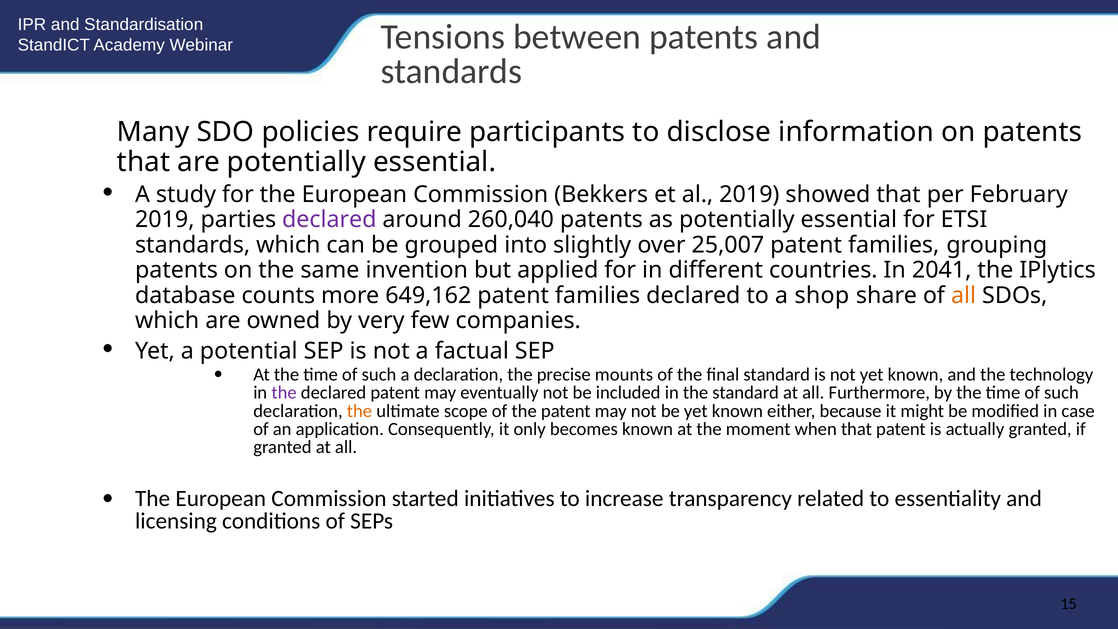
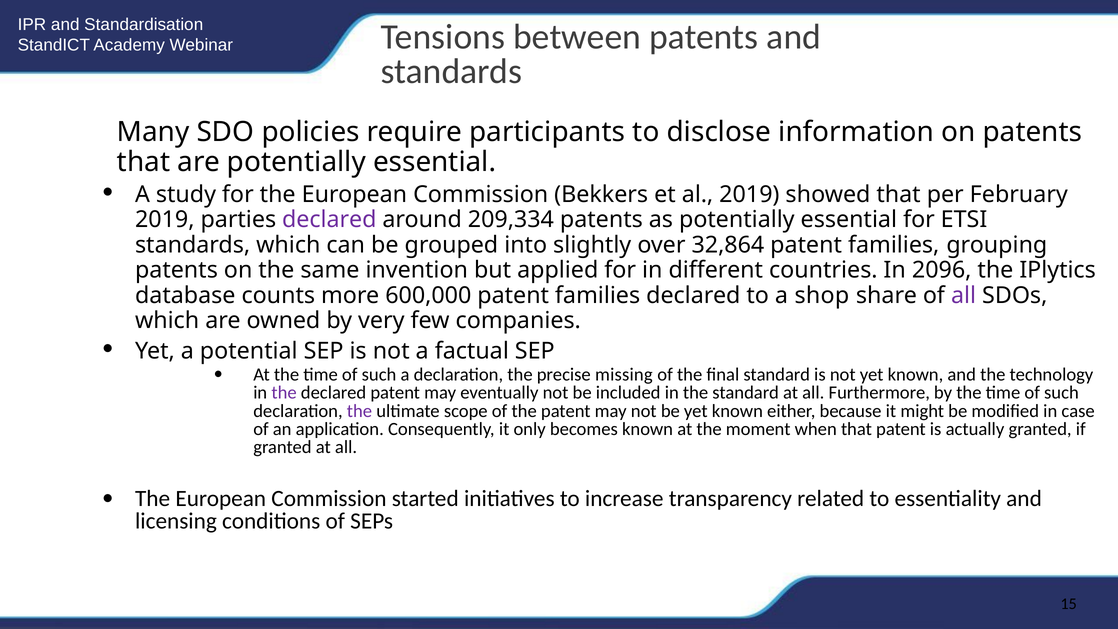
260,040: 260,040 -> 209,334
25,007: 25,007 -> 32,864
2041: 2041 -> 2096
649,162: 649,162 -> 600,000
all at (964, 295) colour: orange -> purple
mounts: mounts -> missing
the at (359, 411) colour: orange -> purple
